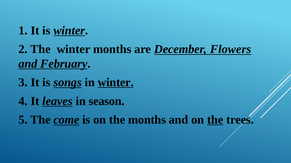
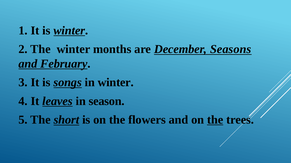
Flowers: Flowers -> Seasons
winter at (116, 83) underline: present -> none
come: come -> short
the months: months -> flowers
